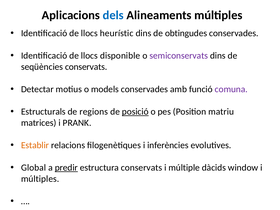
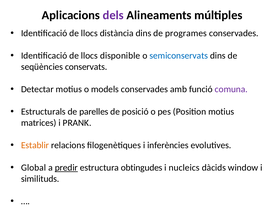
dels colour: blue -> purple
heurístic: heurístic -> distància
obtingudes: obtingudes -> programes
semiconservats colour: purple -> blue
regions: regions -> parelles
posició underline: present -> none
Position matriu: matriu -> motius
estructura conservats: conservats -> obtingudes
múltiple: múltiple -> nucleics
múltiples at (40, 179): múltiples -> similituds
